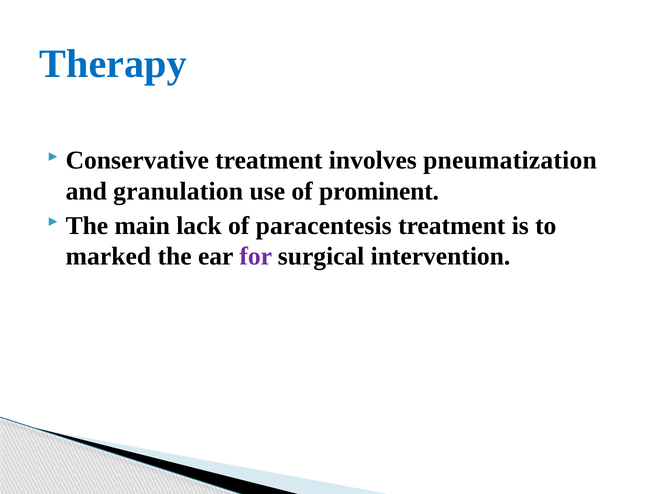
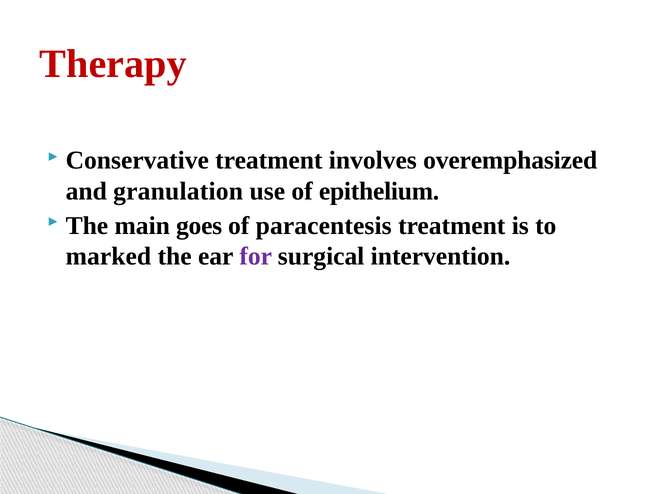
Therapy colour: blue -> red
pneumatization: pneumatization -> overemphasized
prominent: prominent -> epithelium
lack: lack -> goes
